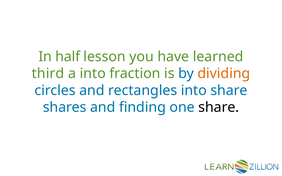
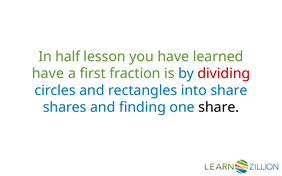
third at (48, 74): third -> have
a into: into -> first
dividing colour: orange -> red
